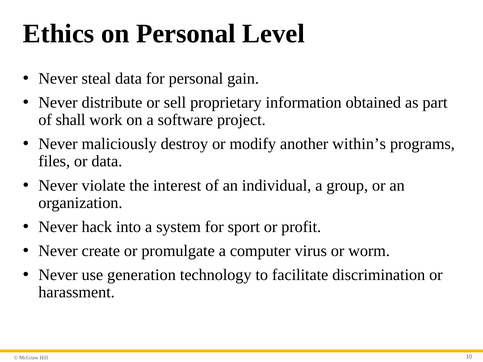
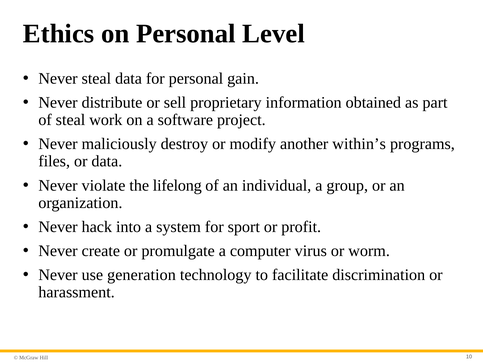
of shall: shall -> steal
interest: interest -> lifelong
